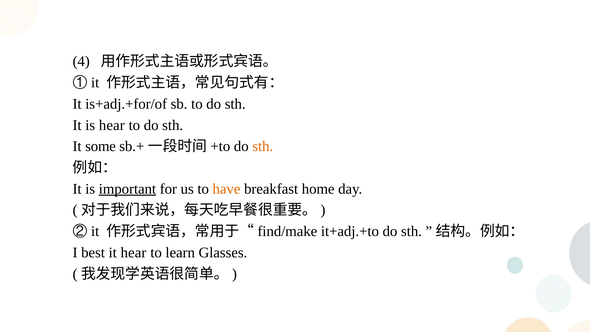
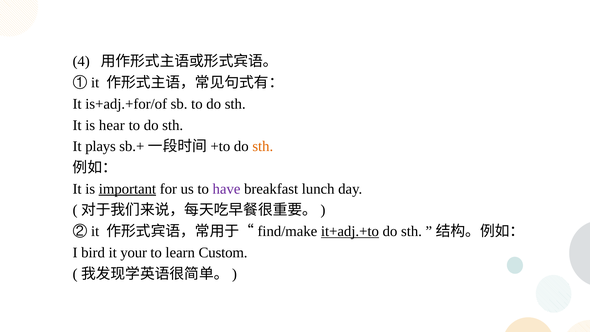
some: some -> plays
have colour: orange -> purple
home: home -> lunch
it+adj.+to underline: none -> present
best: best -> bird
it hear: hear -> your
Glasses: Glasses -> Custom
